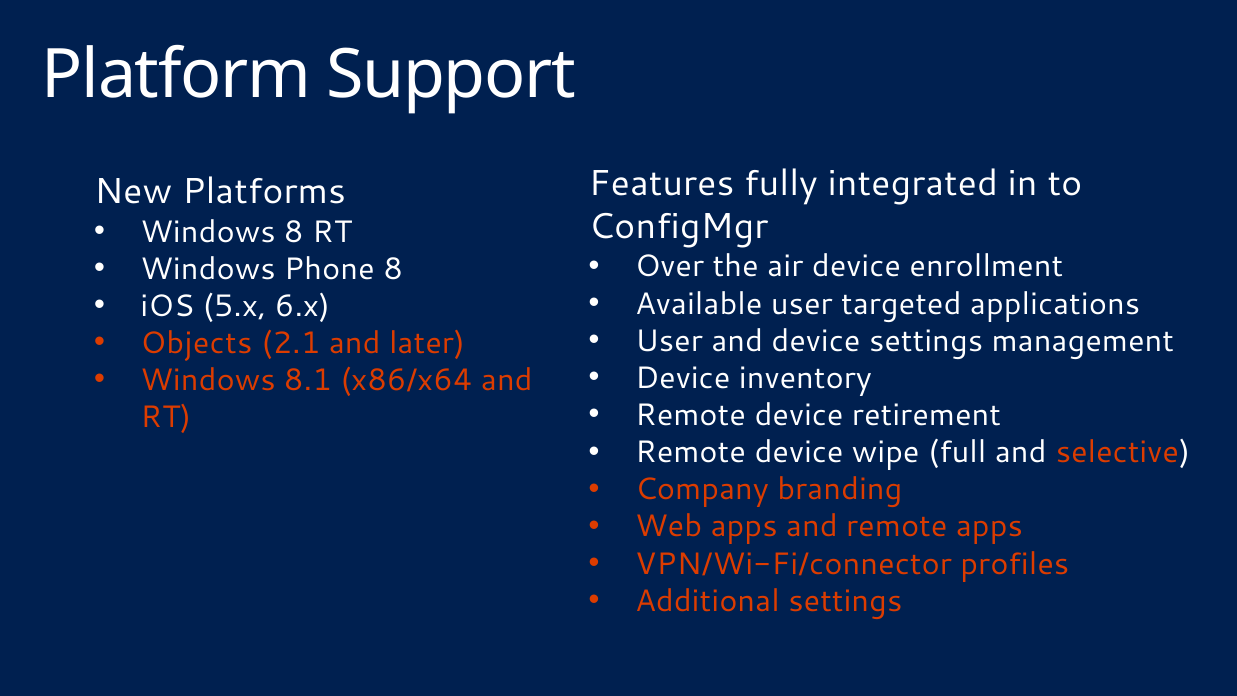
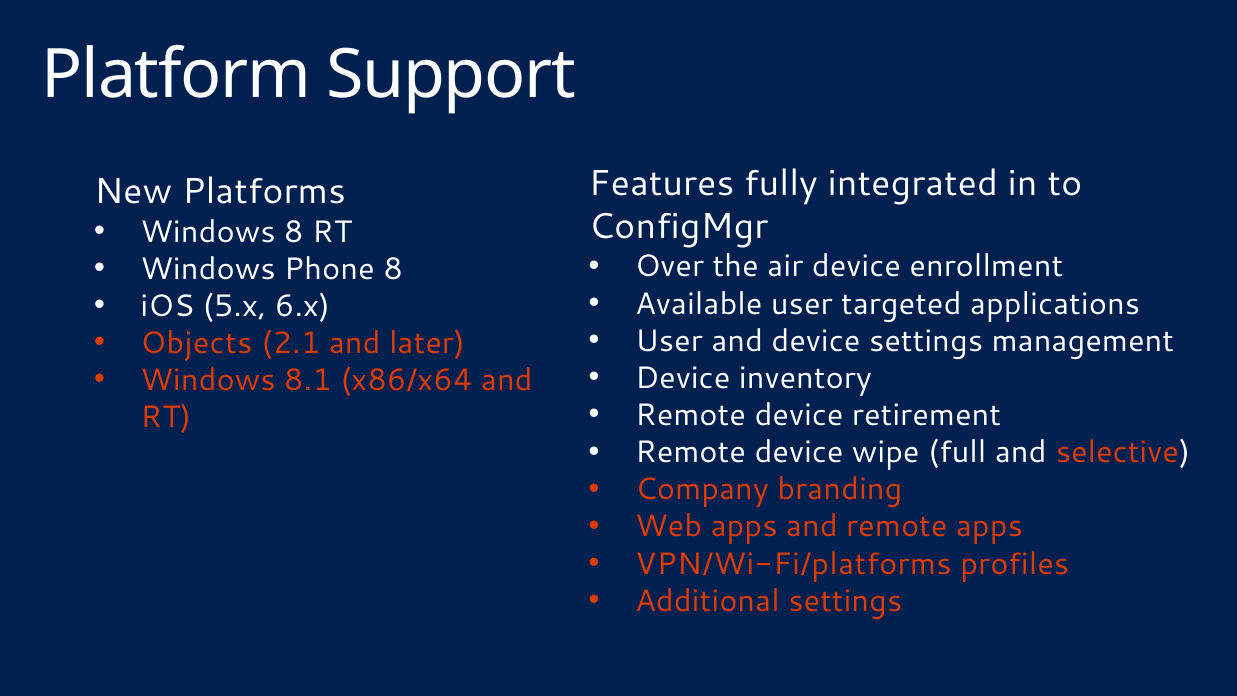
VPN/Wi-Fi/connector: VPN/Wi-Fi/connector -> VPN/Wi-Fi/platforms
